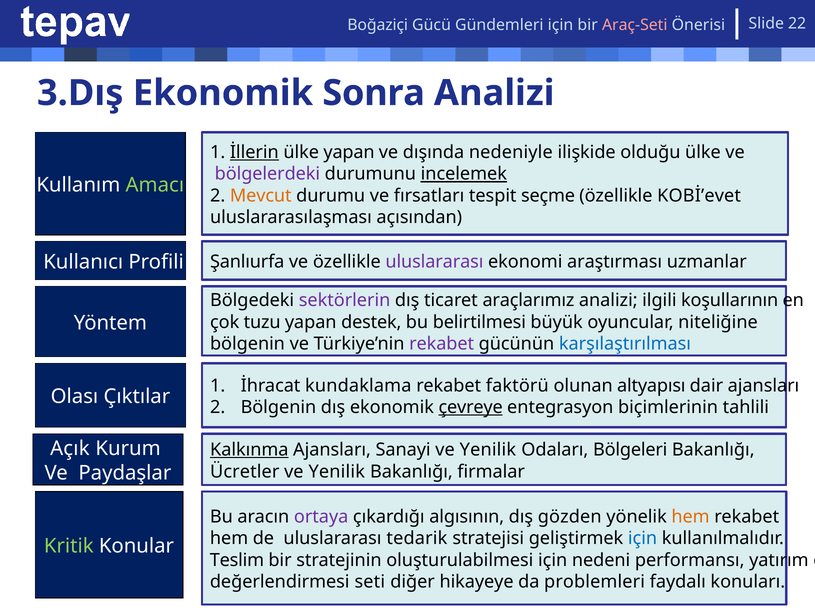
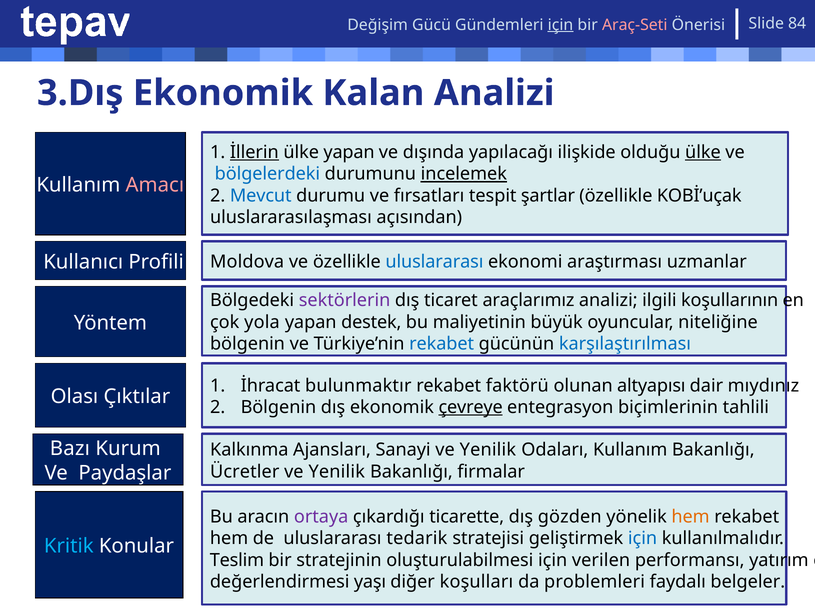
Boğaziçi: Boğaziçi -> Değişim
için at (560, 25) underline: none -> present
22: 22 -> 84
Sonra: Sonra -> Kalan
nedeniyle: nedeniyle -> yapılacağı
ülke at (703, 152) underline: none -> present
bölgelerdeki colour: purple -> blue
Amacı colour: light green -> pink
Mevcut colour: orange -> blue
seçme: seçme -> şartlar
KOBİ’evet: KOBİ’evet -> KOBİ’uçak
Şanlıurfa: Şanlıurfa -> Moldova
uluslararası at (434, 262) colour: purple -> blue
tuzu: tuzu -> yola
belirtilmesi: belirtilmesi -> maliyetinin
rekabet at (442, 344) colour: purple -> blue
kundaklama: kundaklama -> bulunmaktır
dair ajansları: ajansları -> mıydınız
Açık: Açık -> Bazı
Kalkınma underline: present -> none
Odaları Bölgeleri: Bölgeleri -> Kullanım
algısının: algısının -> ticarette
Kritik colour: light green -> light blue
nedeni: nedeni -> verilen
seti: seti -> yaşı
hikayeye: hikayeye -> koşulları
konuları: konuları -> belgeler
